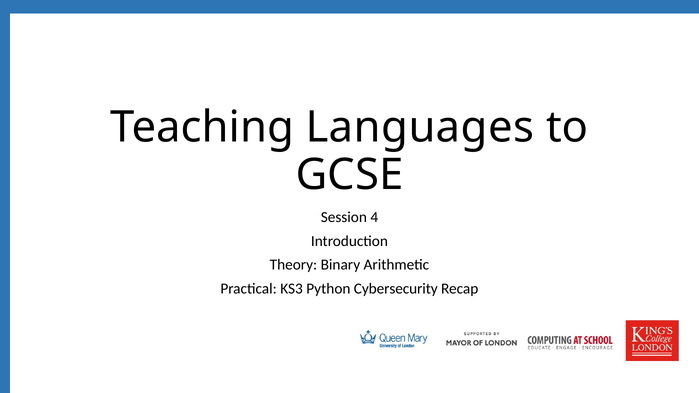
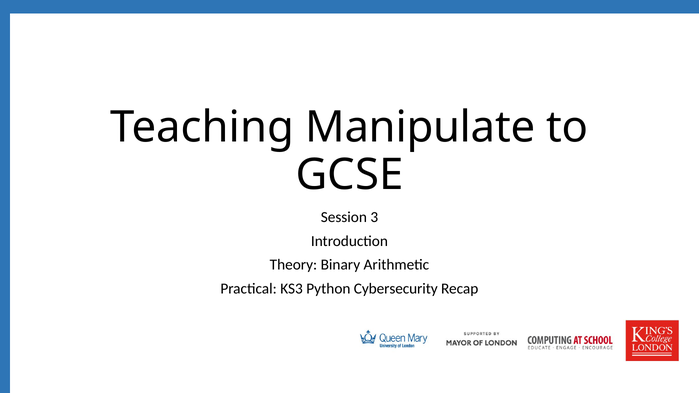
Languages: Languages -> Manipulate
4: 4 -> 3
